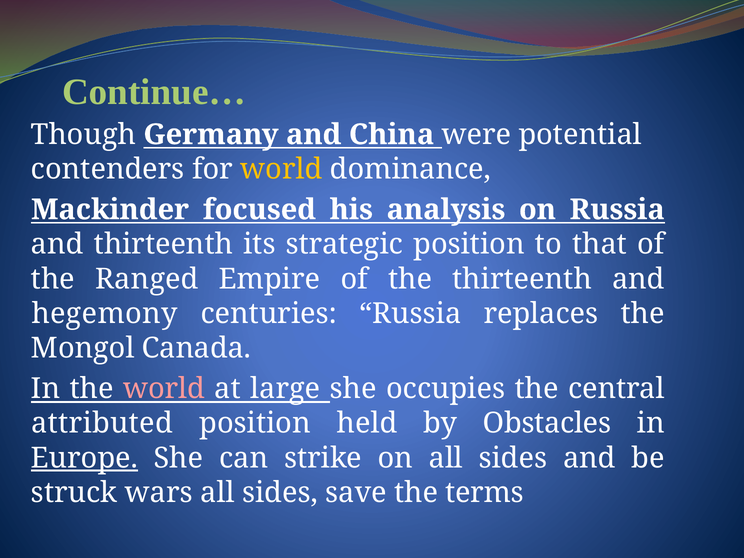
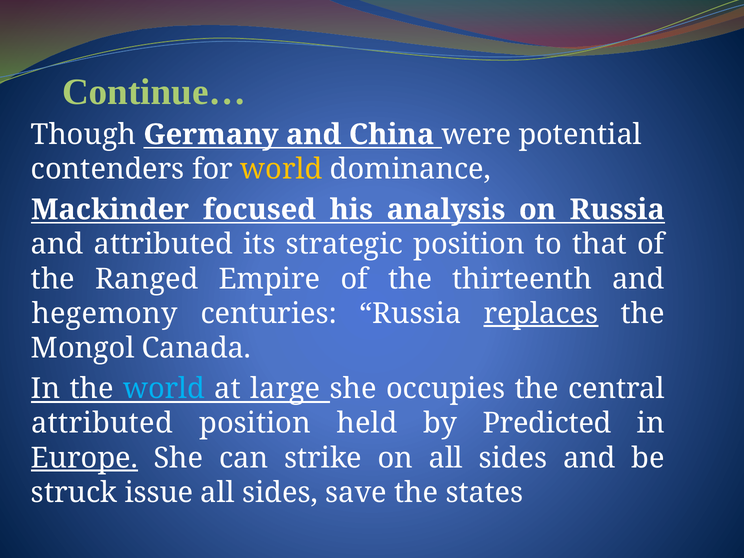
and thirteenth: thirteenth -> attributed
replaces underline: none -> present
world at (164, 389) colour: pink -> light blue
Obstacles: Obstacles -> Predicted
wars: wars -> issue
terms: terms -> states
